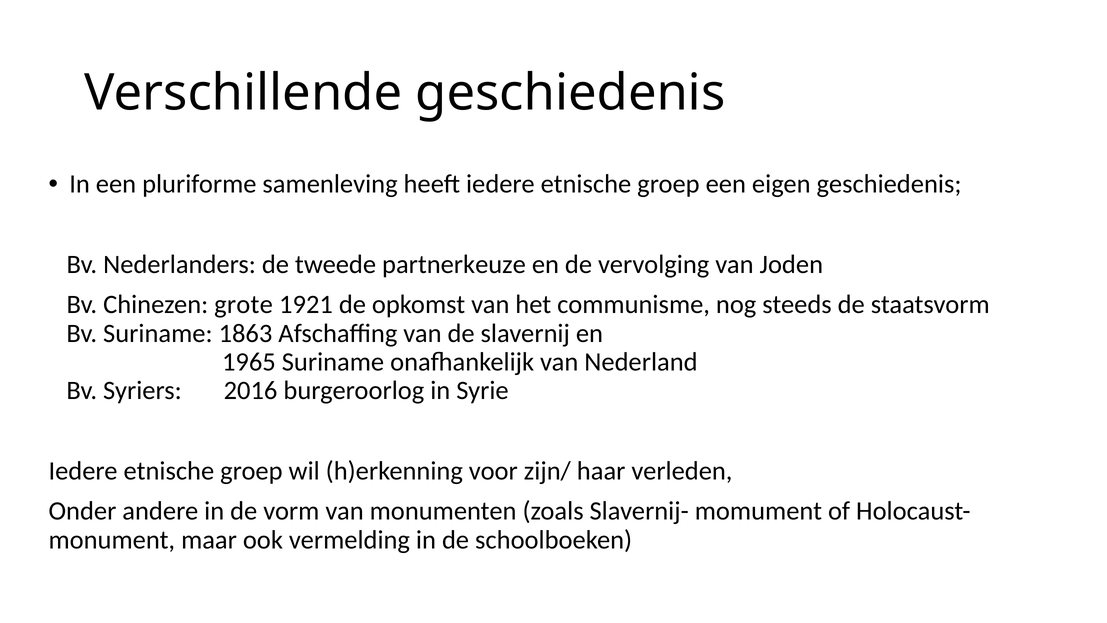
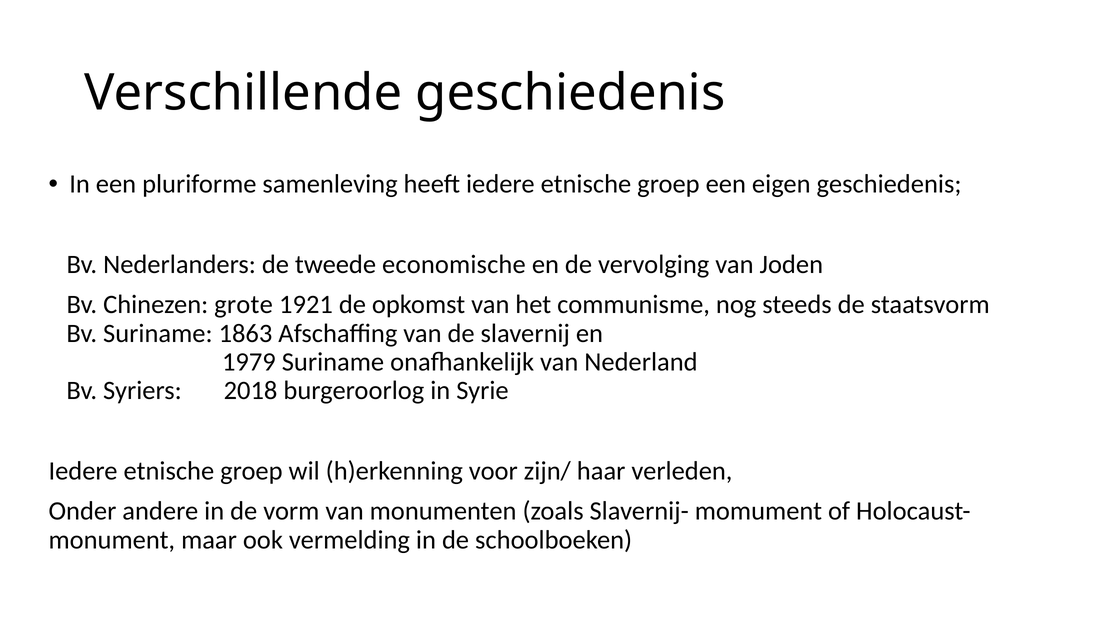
partnerkeuze: partnerkeuze -> economische
1965: 1965 -> 1979
2016: 2016 -> 2018
